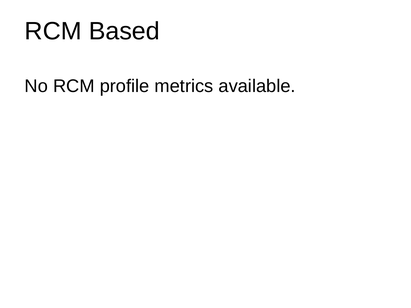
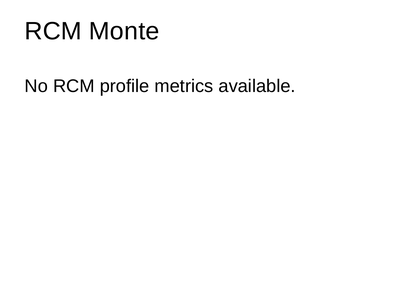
Based: Based -> Monte
